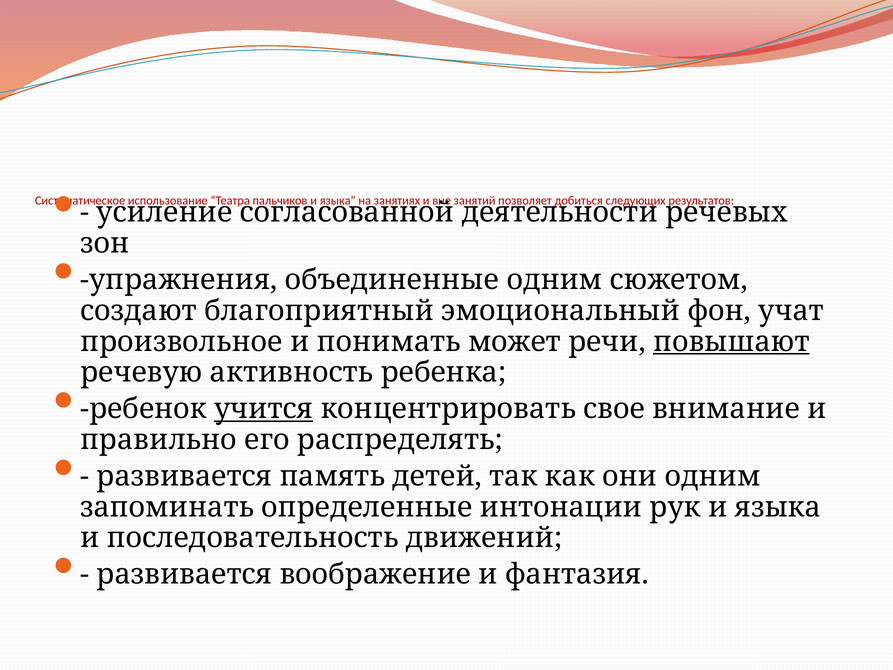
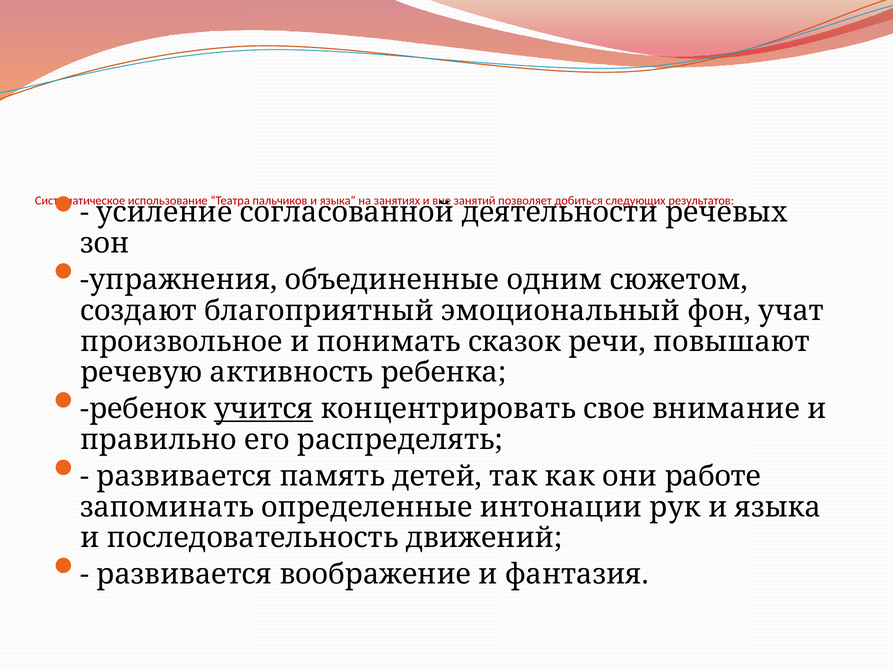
может: может -> сказок
повышают underline: present -> none
они одним: одним -> работе
